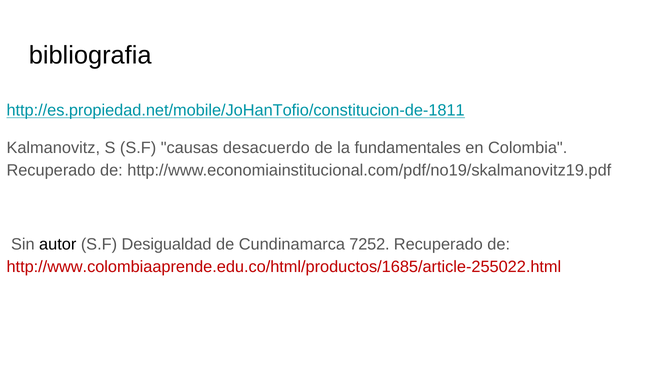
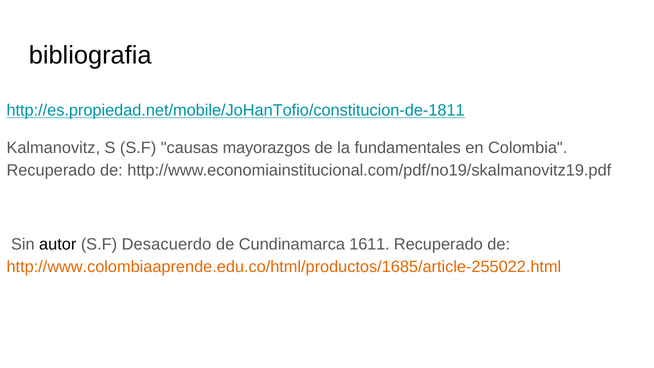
desacuerdo: desacuerdo -> mayorazgos
Desigualdad: Desigualdad -> Desacuerdo
7252: 7252 -> 1611
http://www.colombiaaprende.edu.co/html/productos/1685/article-255022.html colour: red -> orange
